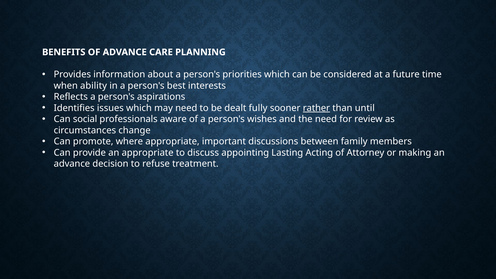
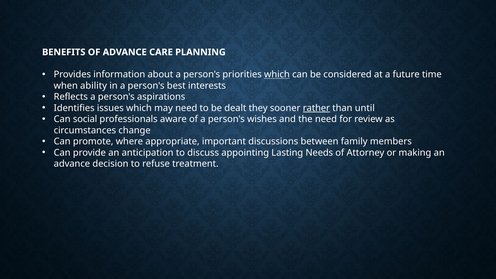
which at (277, 74) underline: none -> present
fully: fully -> they
an appropriate: appropriate -> anticipation
Acting: Acting -> Needs
